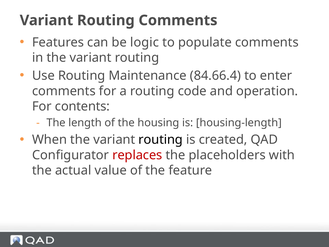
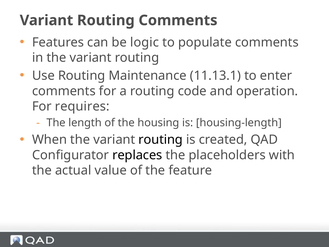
84.66.4: 84.66.4 -> 11.13.1
contents: contents -> requires
replaces colour: red -> black
